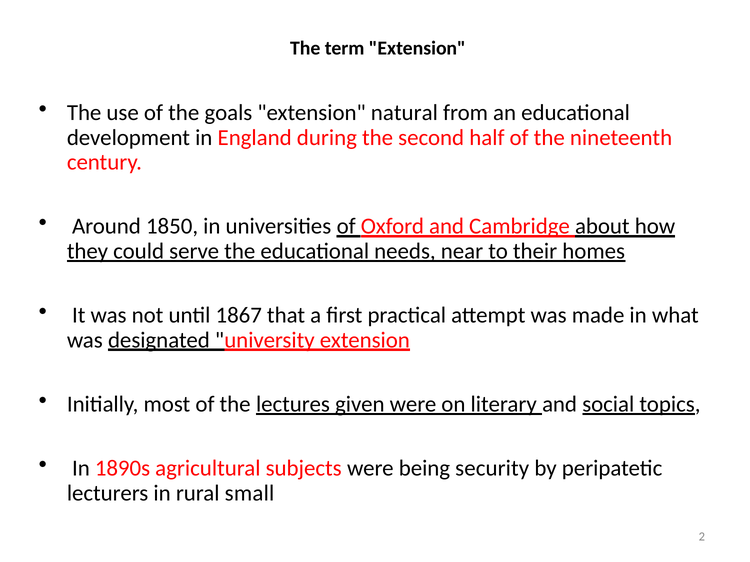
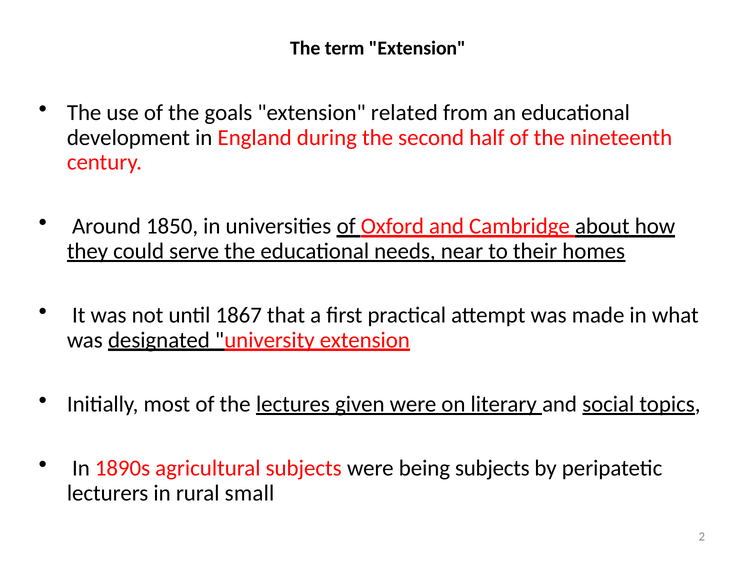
natural: natural -> related
being security: security -> subjects
